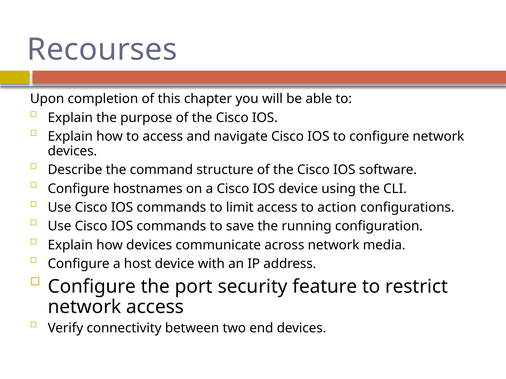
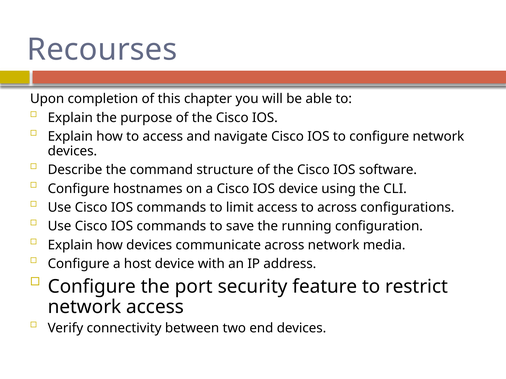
to action: action -> across
